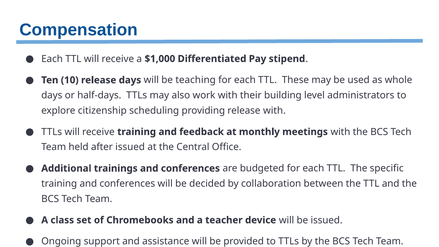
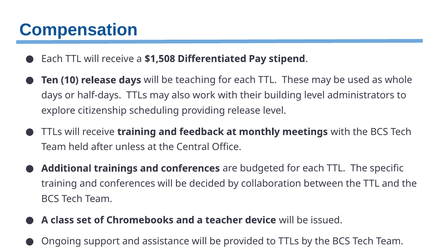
$1,000: $1,000 -> $1,508
release with: with -> level
after issued: issued -> unless
